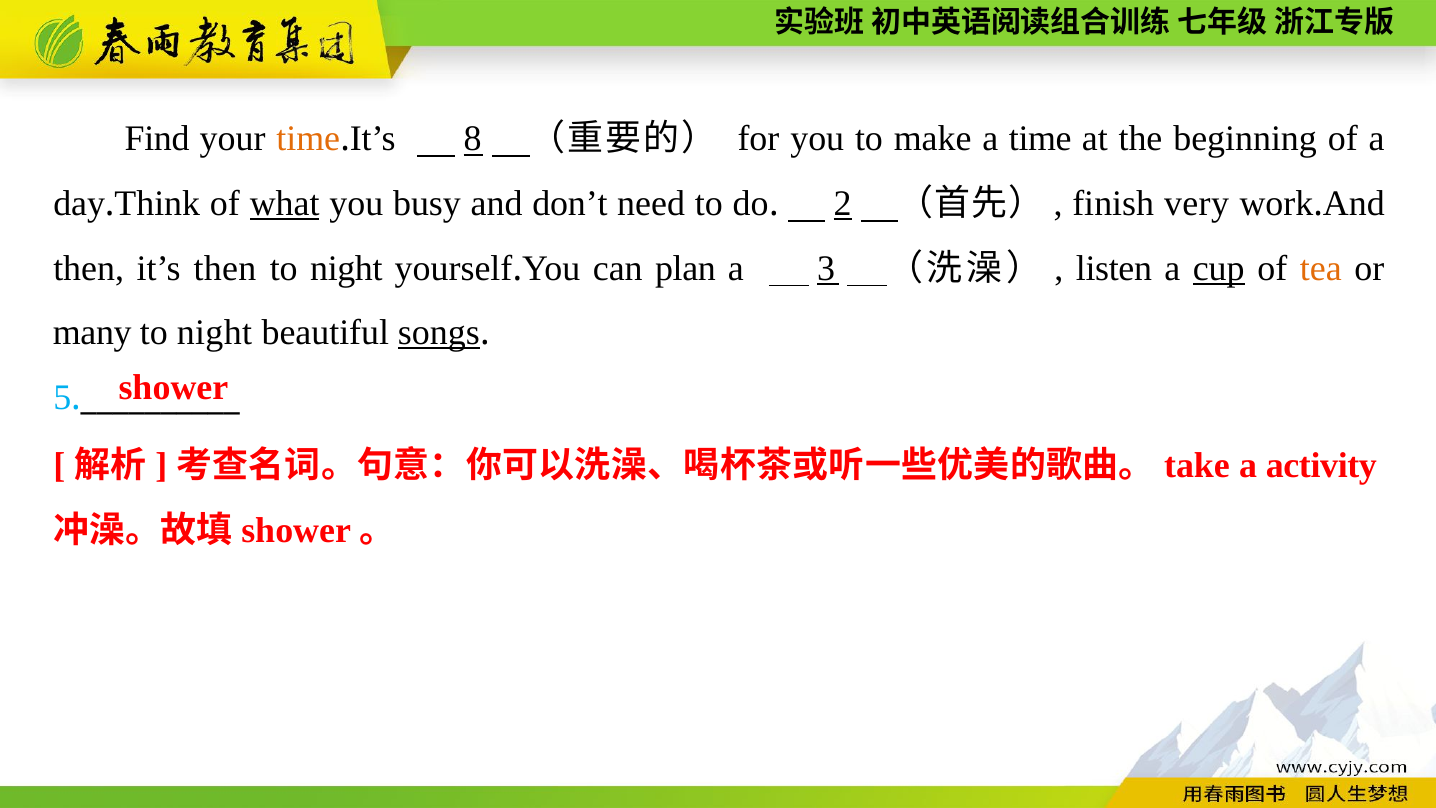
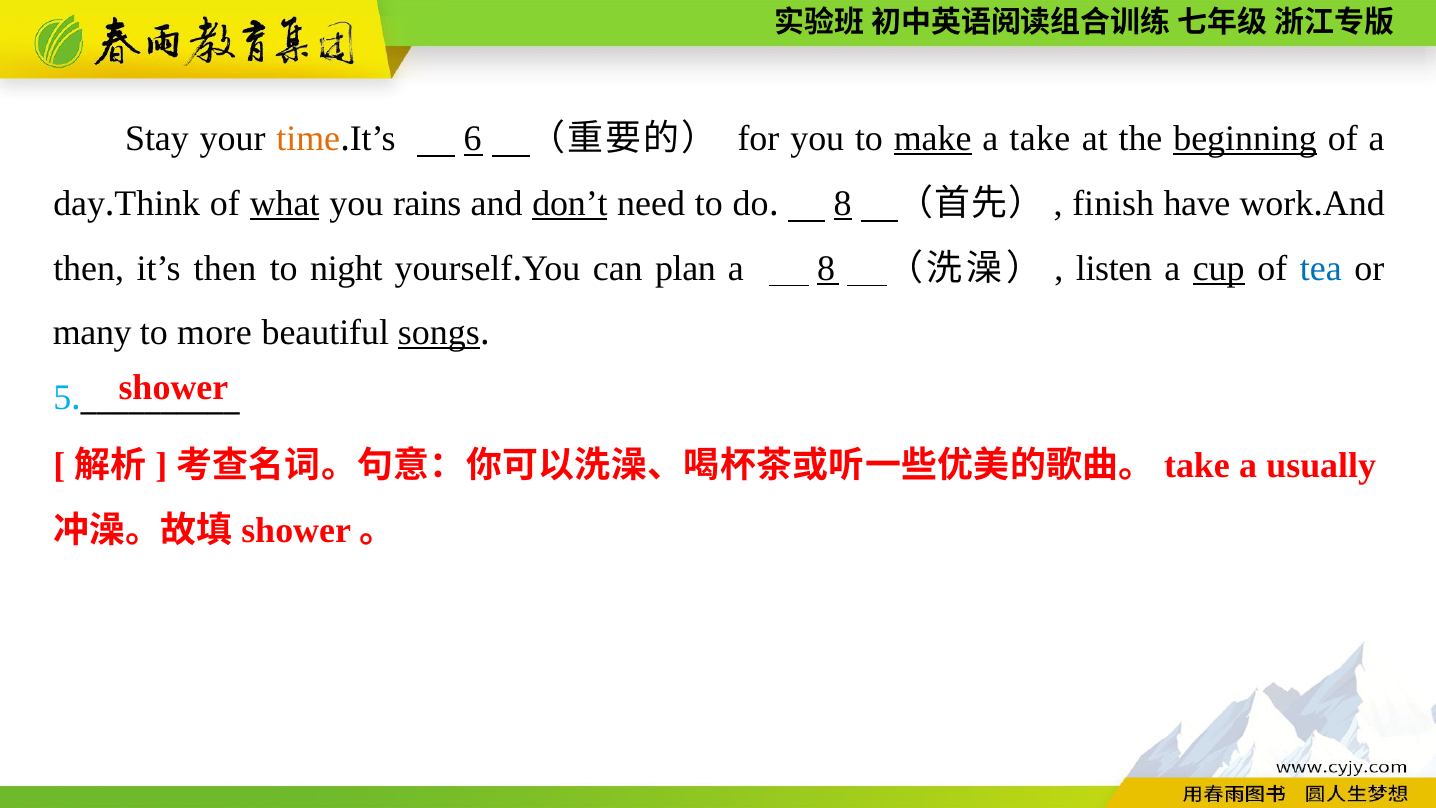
Find: Find -> Stay
8: 8 -> 6
make underline: none -> present
a time: time -> take
beginning underline: none -> present
busy: busy -> rains
don’t underline: none -> present
2 at (842, 204): 2 -> 8
very: very -> have
a 3: 3 -> 8
tea colour: orange -> blue
night at (214, 333): night -> more
activity: activity -> usually
